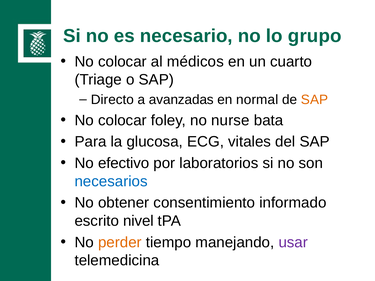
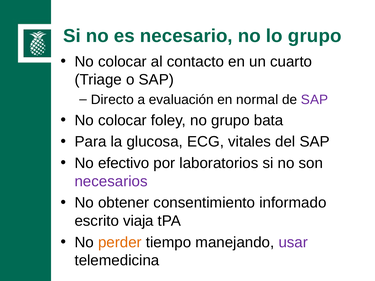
médicos: médicos -> contacto
avanzadas: avanzadas -> evaluación
SAP at (315, 100) colour: orange -> purple
no nurse: nurse -> grupo
necesarios colour: blue -> purple
nivel: nivel -> viaja
